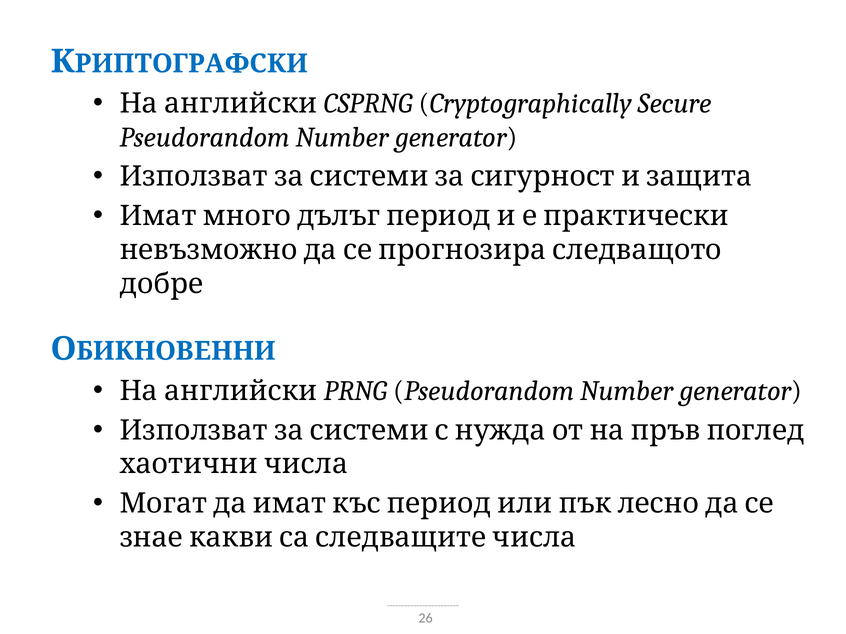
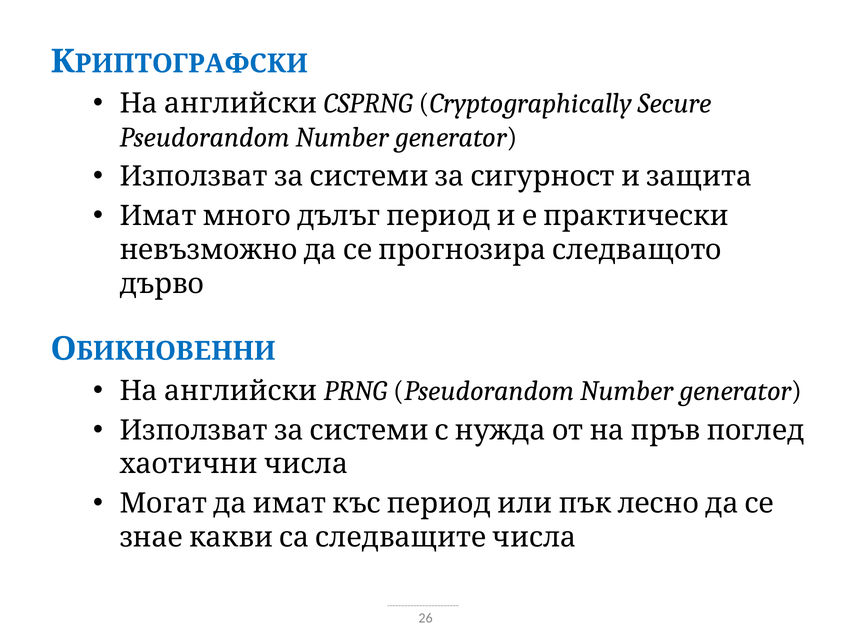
добре: добре -> дърво
